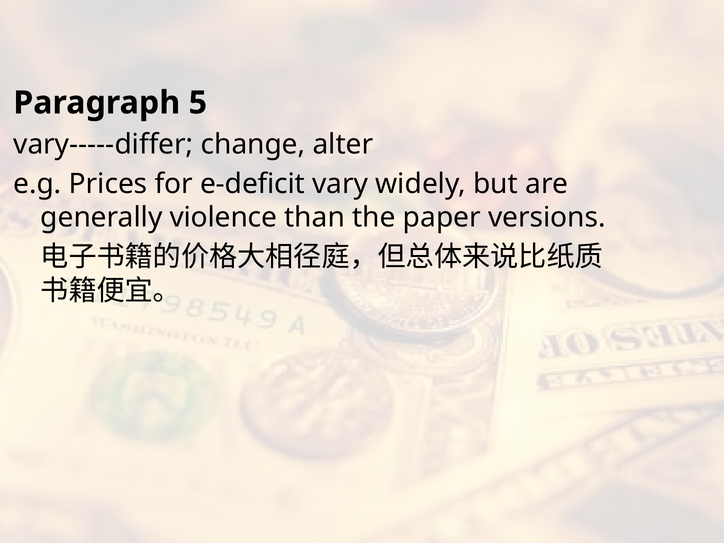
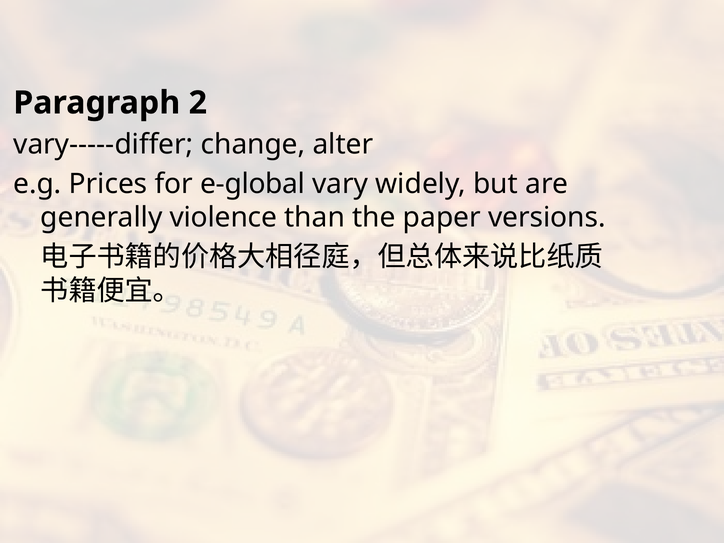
5: 5 -> 2
e-deficit: e-deficit -> e-global
